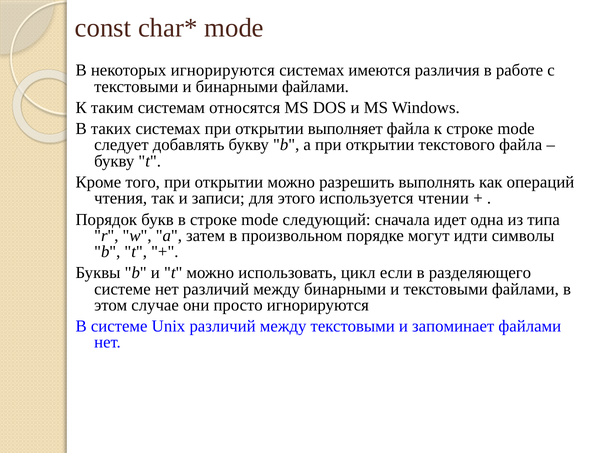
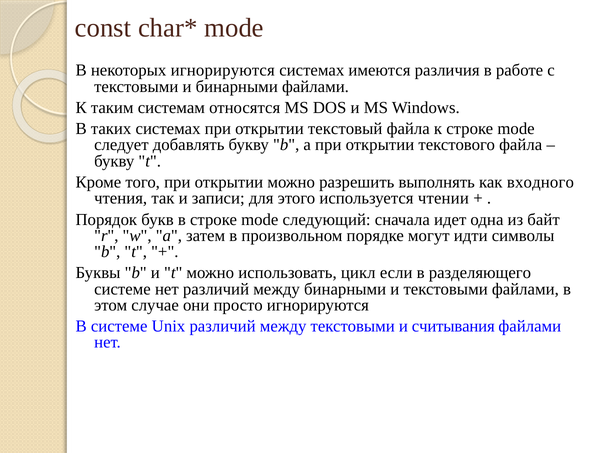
выполняет: выполняет -> текстовый
операций: операций -> входного
типа: типа -> байт
запоминает: запоминает -> считывания
